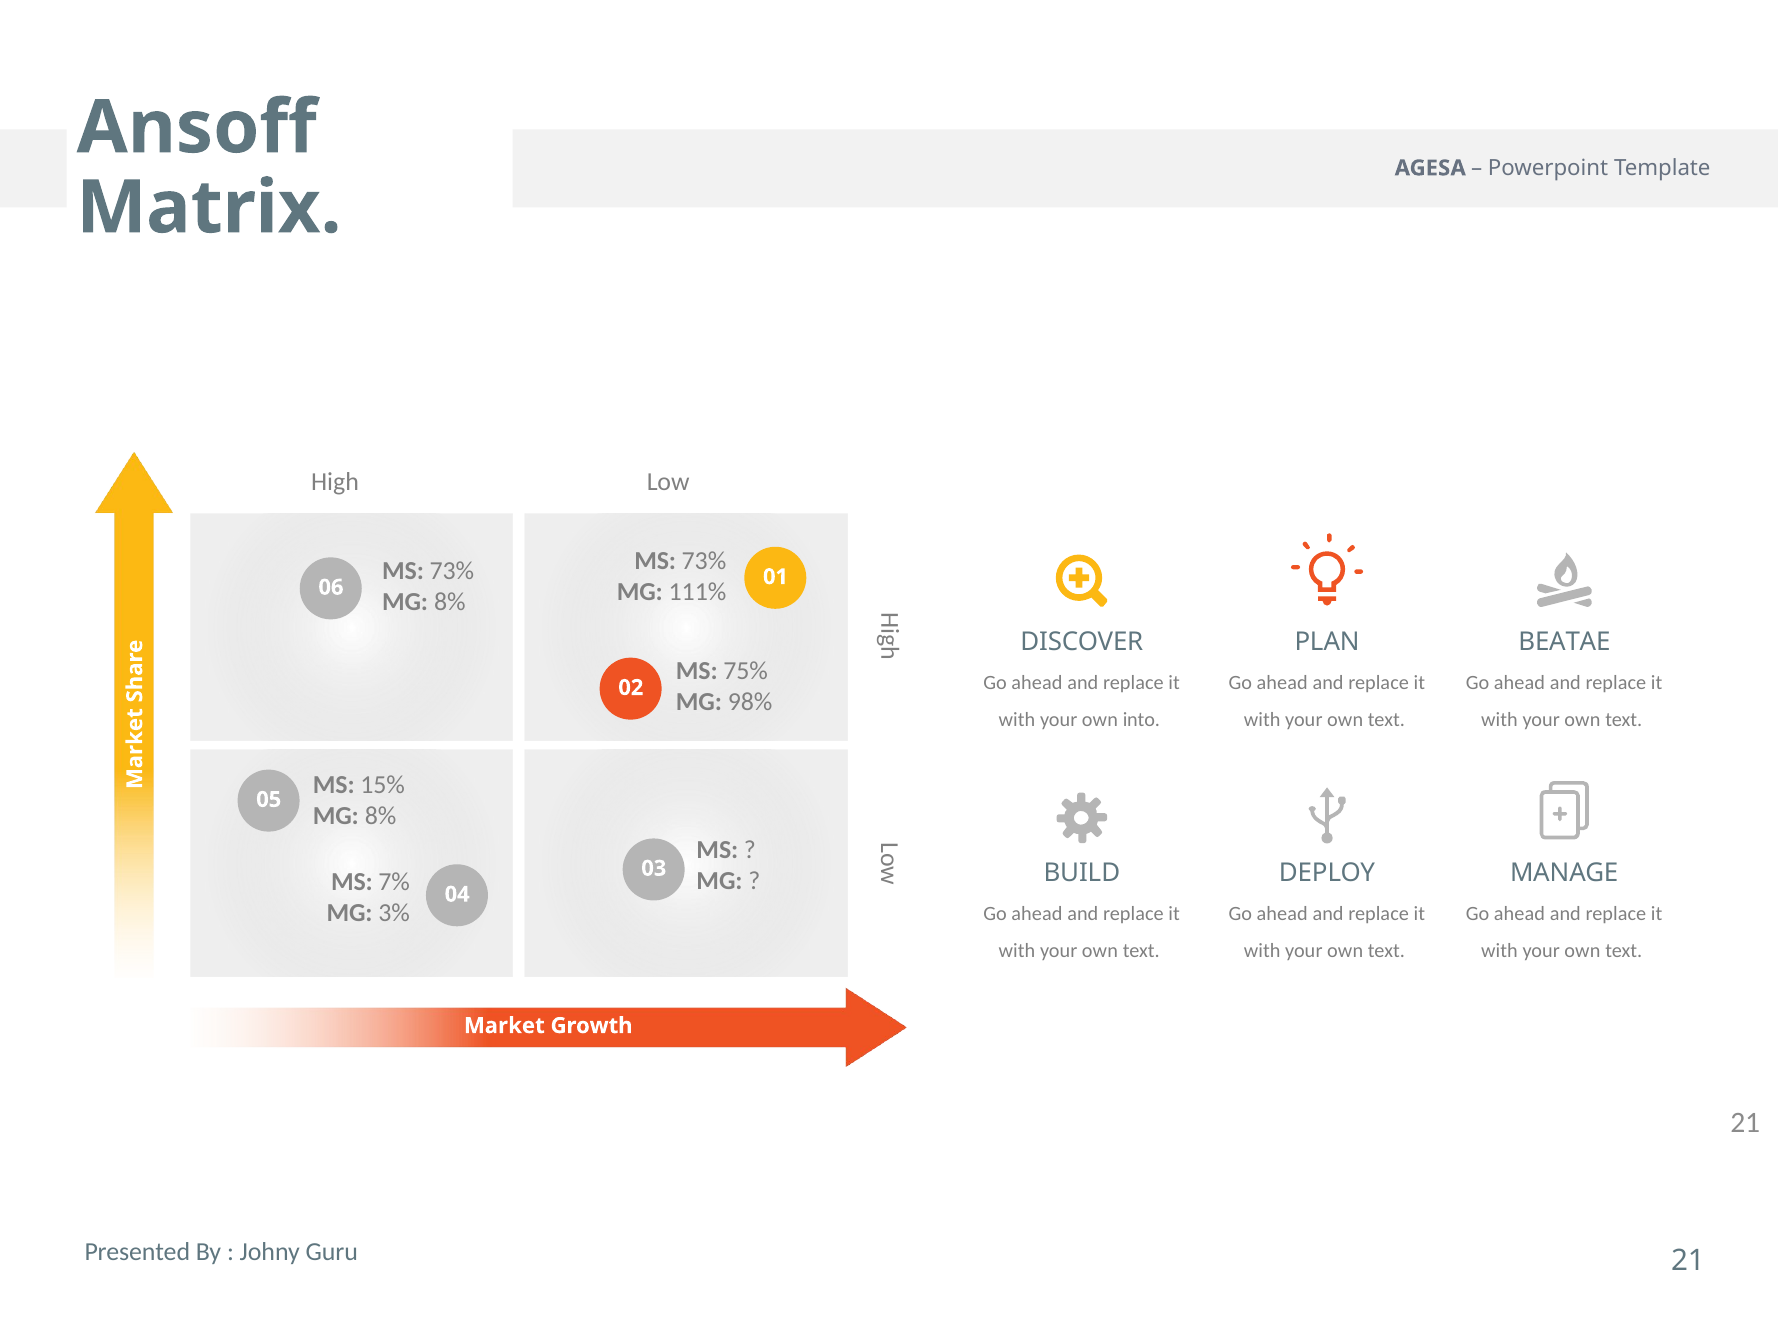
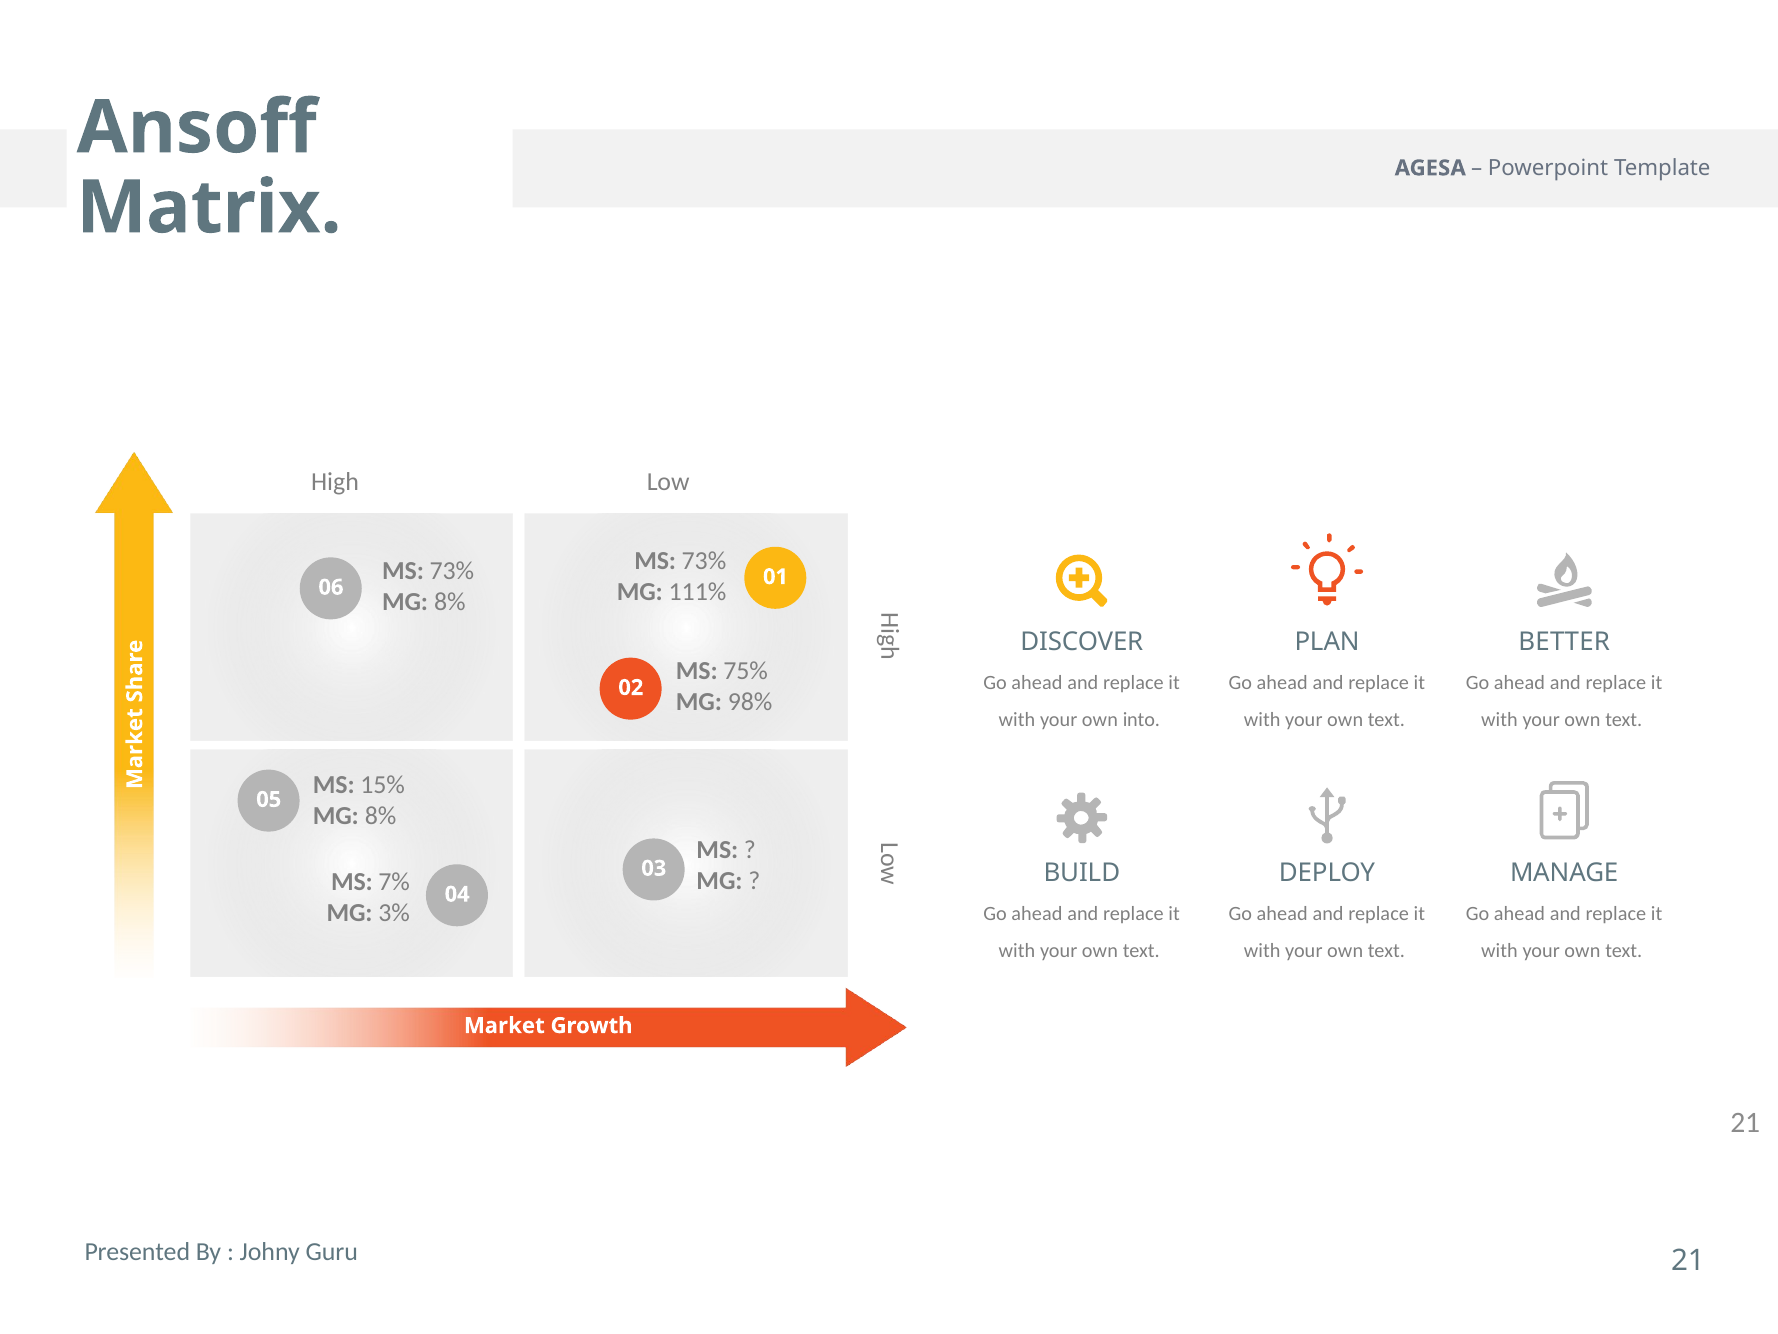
BEATAE: BEATAE -> BETTER
